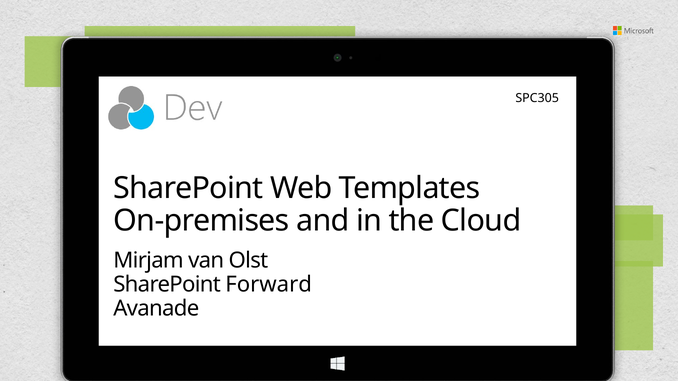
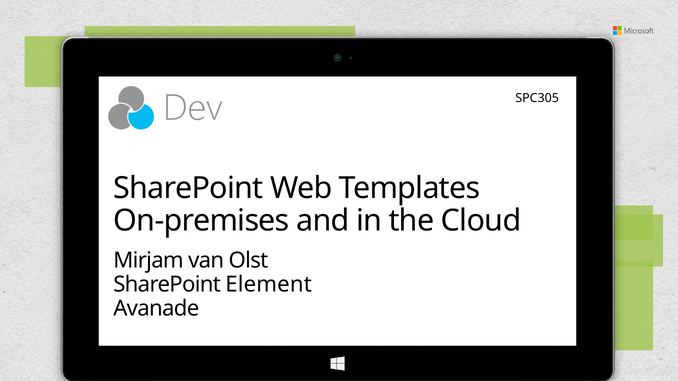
Forward: Forward -> Element
